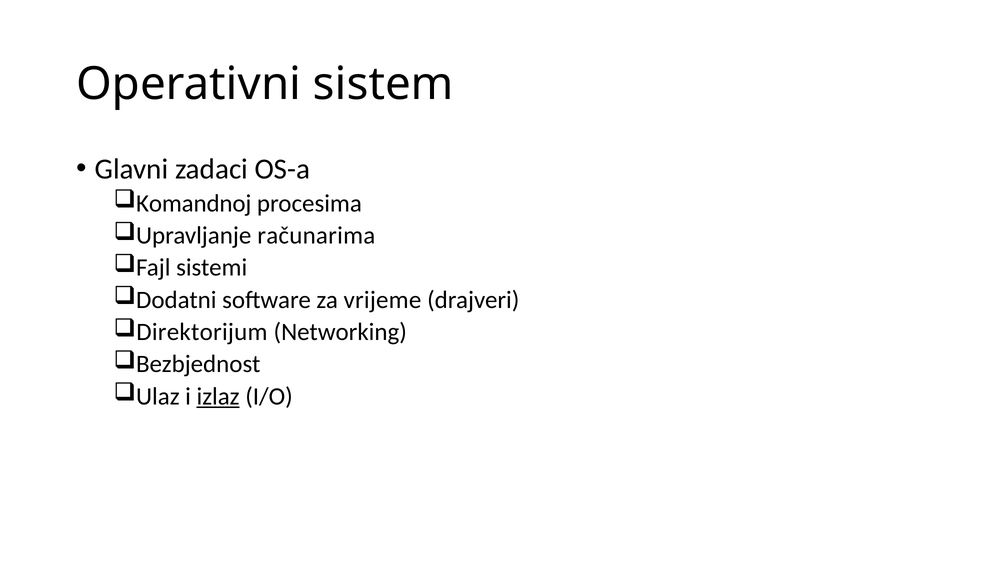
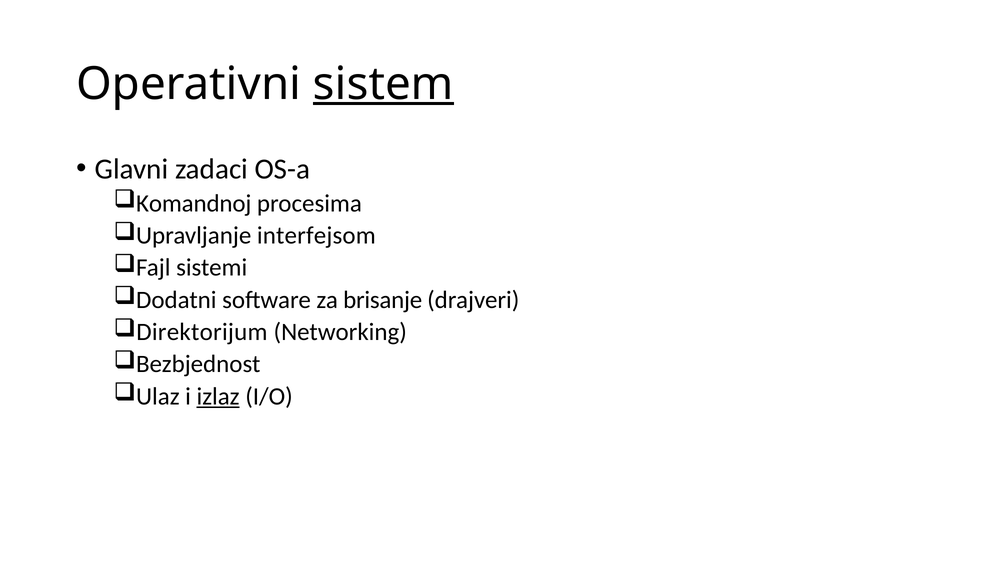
sistem underline: none -> present
računarima: računarima -> interfejsom
vrijeme: vrijeme -> brisanje
